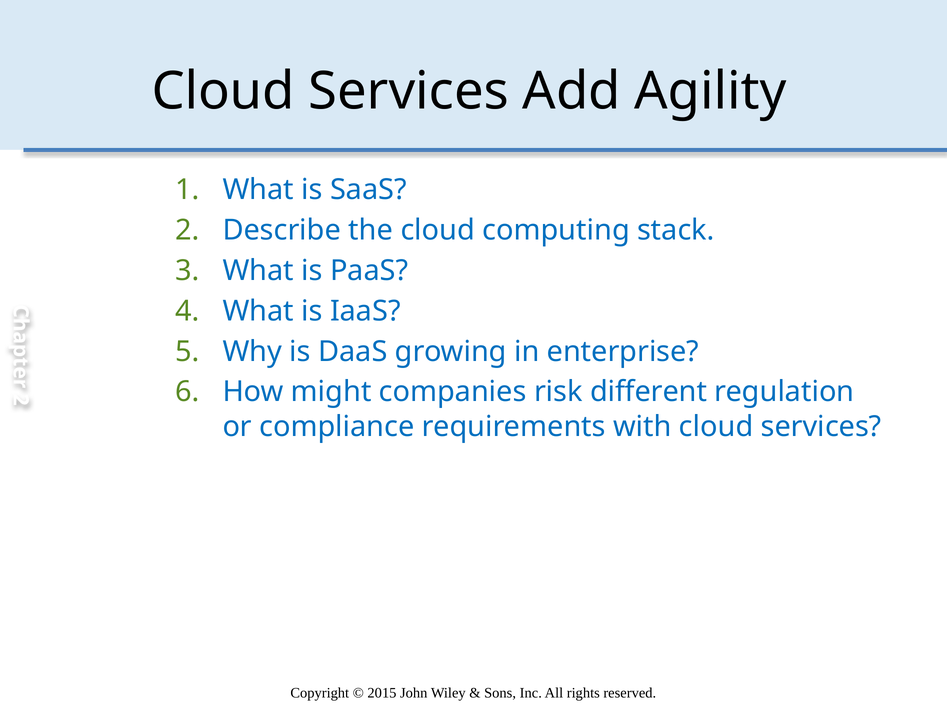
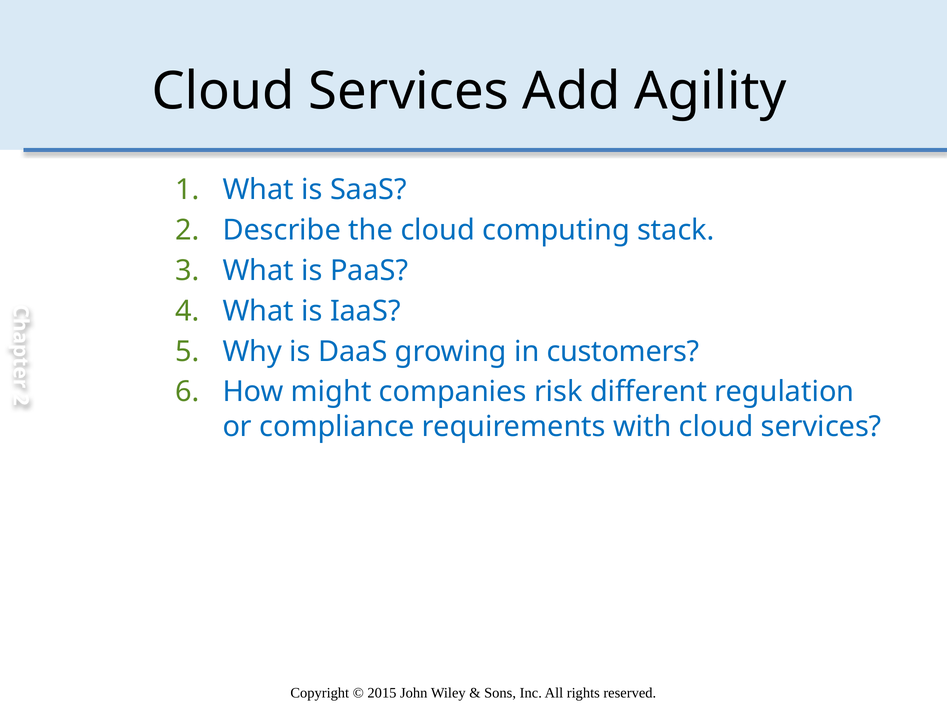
enterprise: enterprise -> customers
